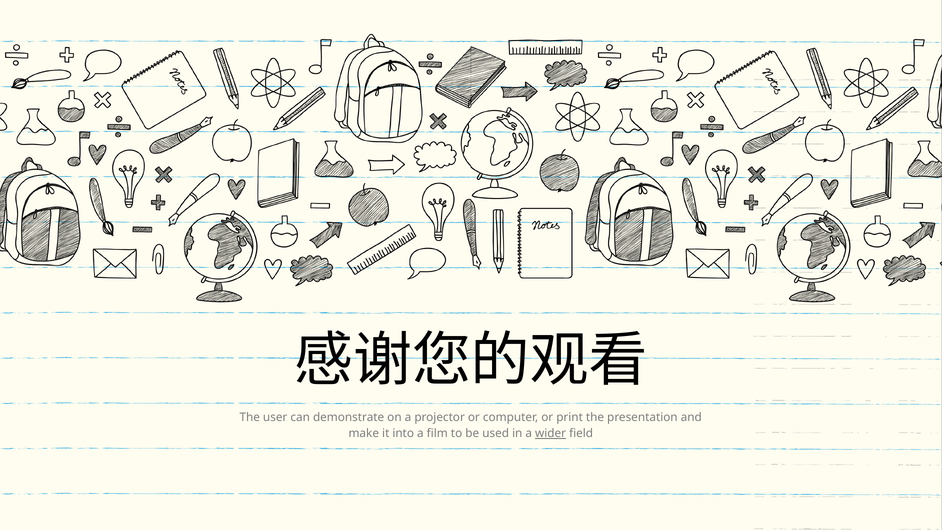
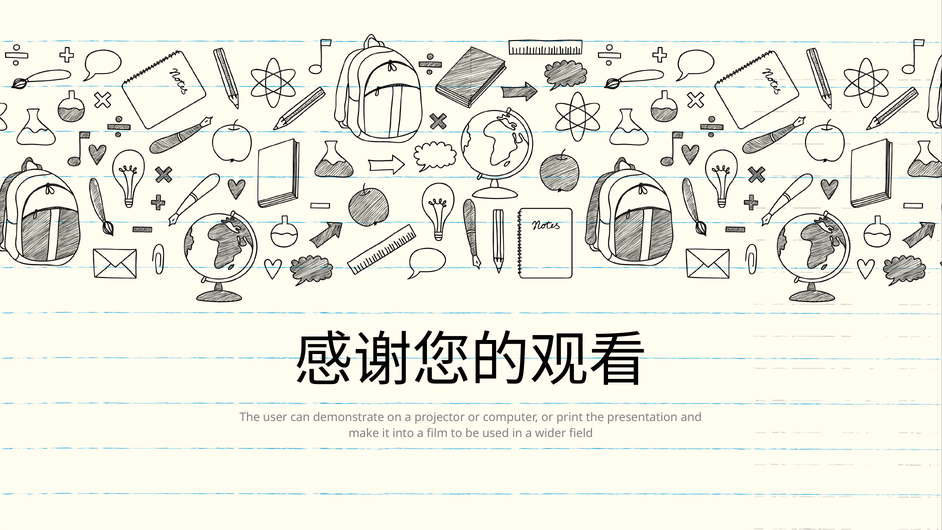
wider underline: present -> none
